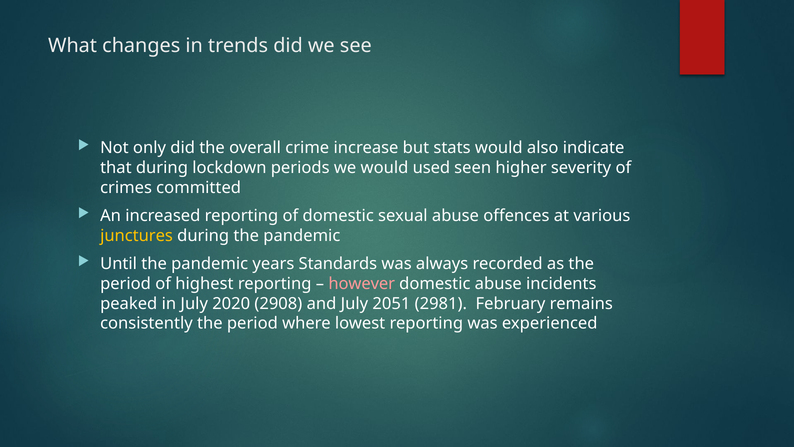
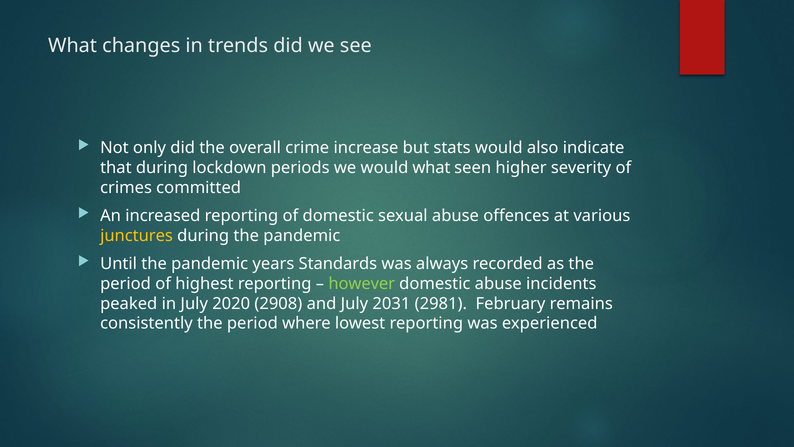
would used: used -> what
however colour: pink -> light green
2051: 2051 -> 2031
